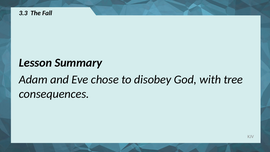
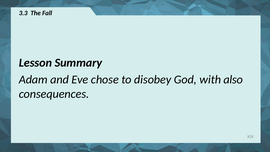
tree: tree -> also
